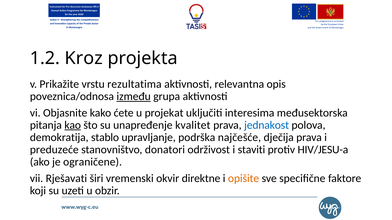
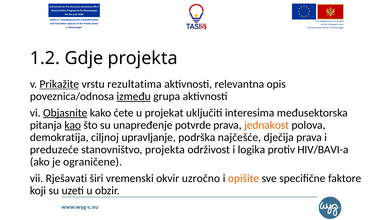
Kroz: Kroz -> Gdje
Prikažite underline: none -> present
Objasnite underline: none -> present
kvalitet: kvalitet -> potvrde
jednakost colour: blue -> orange
stablo: stablo -> ciljnoj
stanovništvo donatori: donatori -> projekta
staviti: staviti -> logika
HIV/JESU-a: HIV/JESU-a -> HIV/BAVI-a
direktne: direktne -> uzročno
